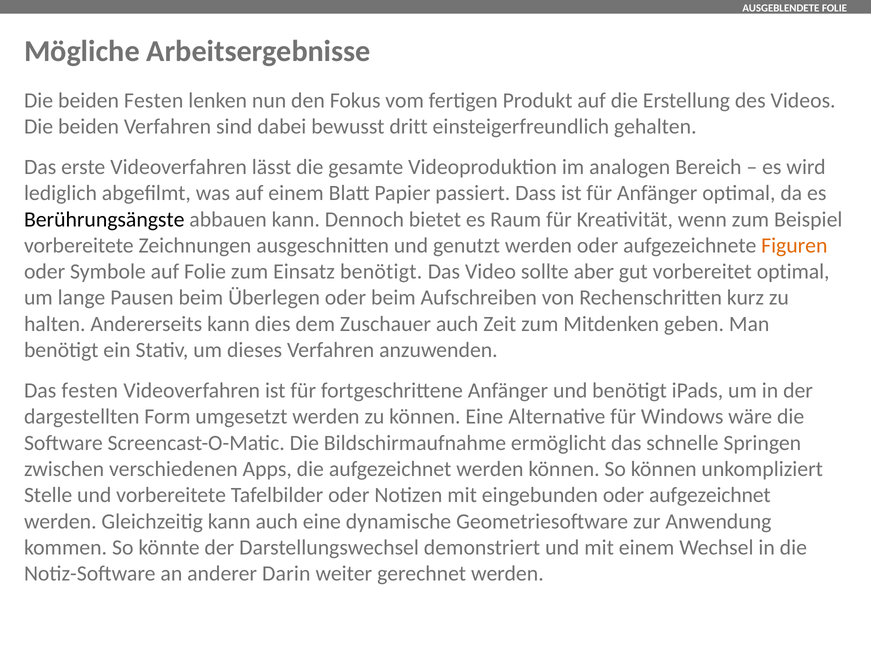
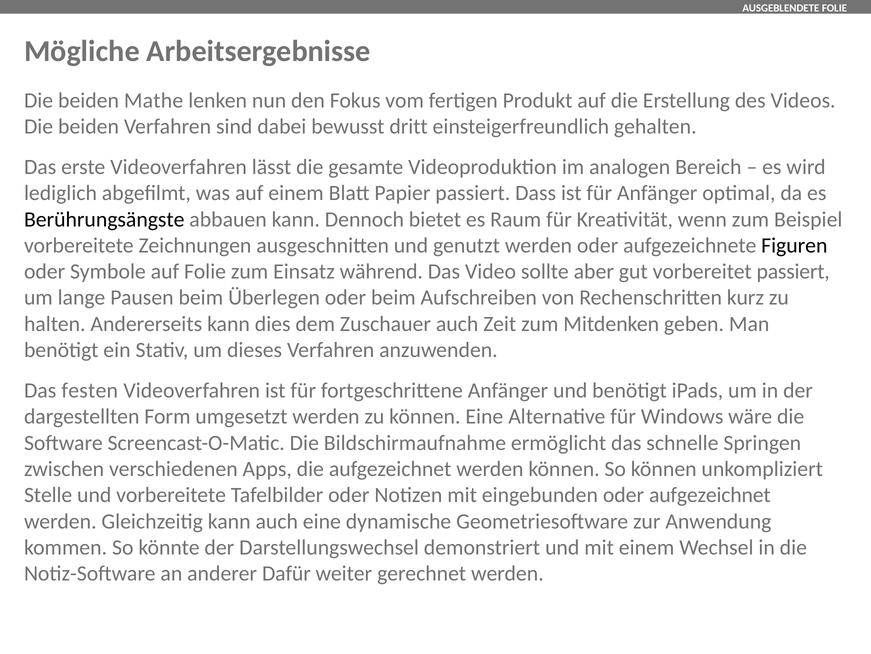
beiden Festen: Festen -> Mathe
Figuren colour: orange -> black
Einsatz benötigt: benötigt -> während
vorbereitet optimal: optimal -> passiert
Darin: Darin -> Dafür
